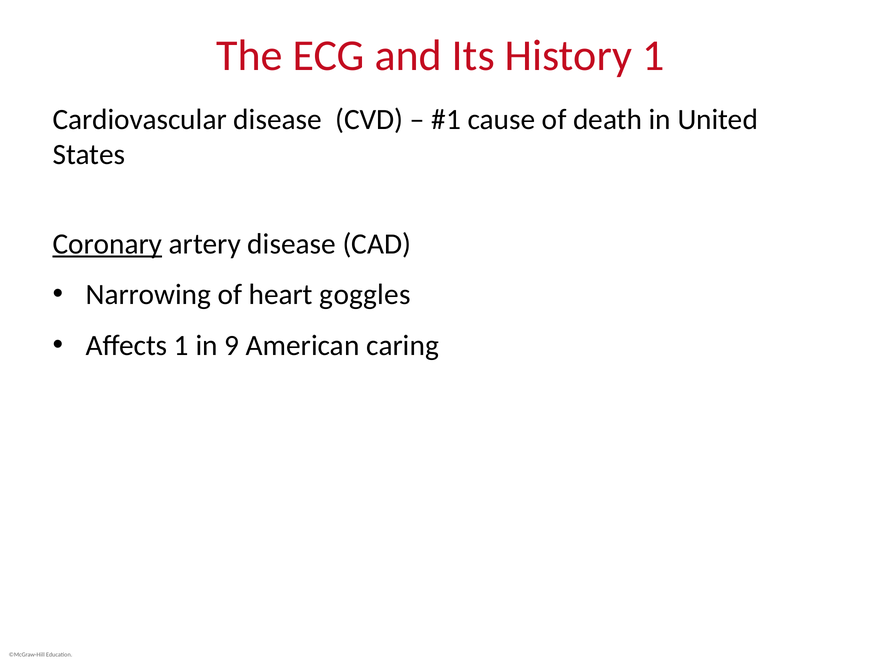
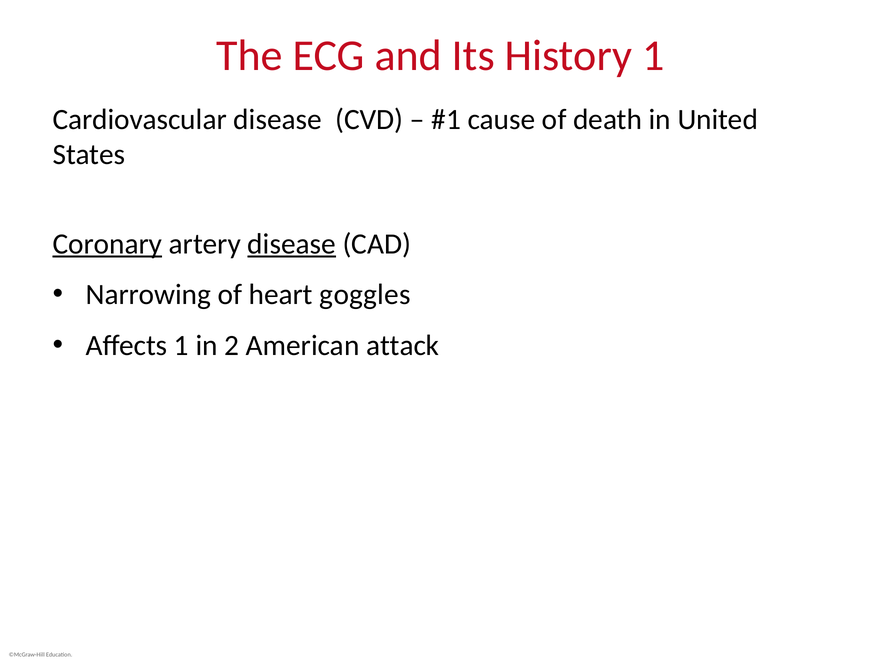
disease at (292, 244) underline: none -> present
9: 9 -> 2
caring: caring -> attack
